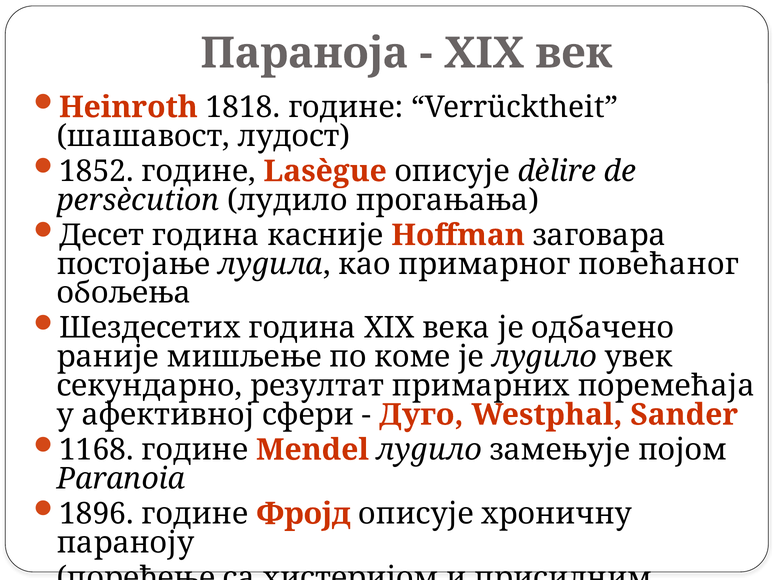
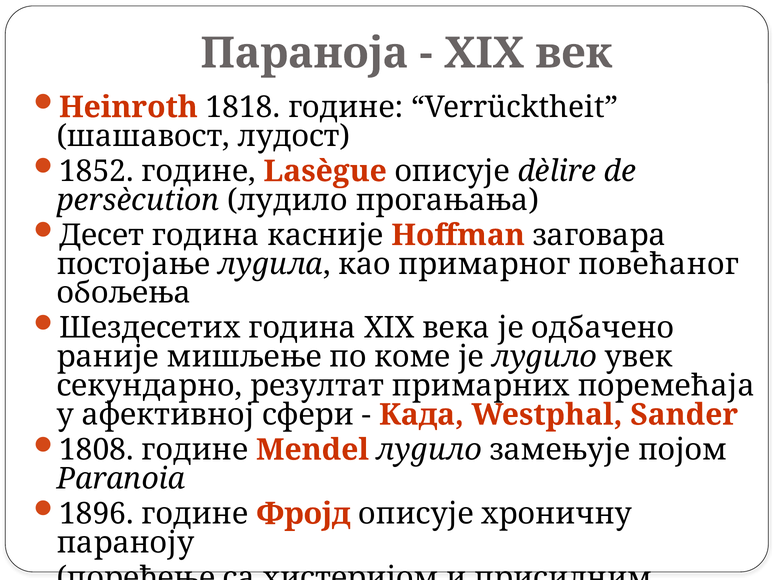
Дуго: Дуго -> Када
1168: 1168 -> 1808
